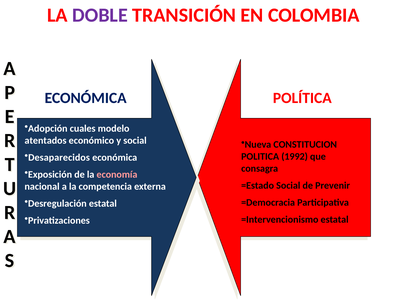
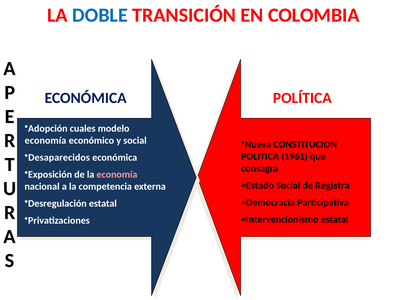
DOBLE colour: purple -> blue
atentados at (46, 141): atentados -> economía
1992: 1992 -> 1961
Prevenir: Prevenir -> Registra
